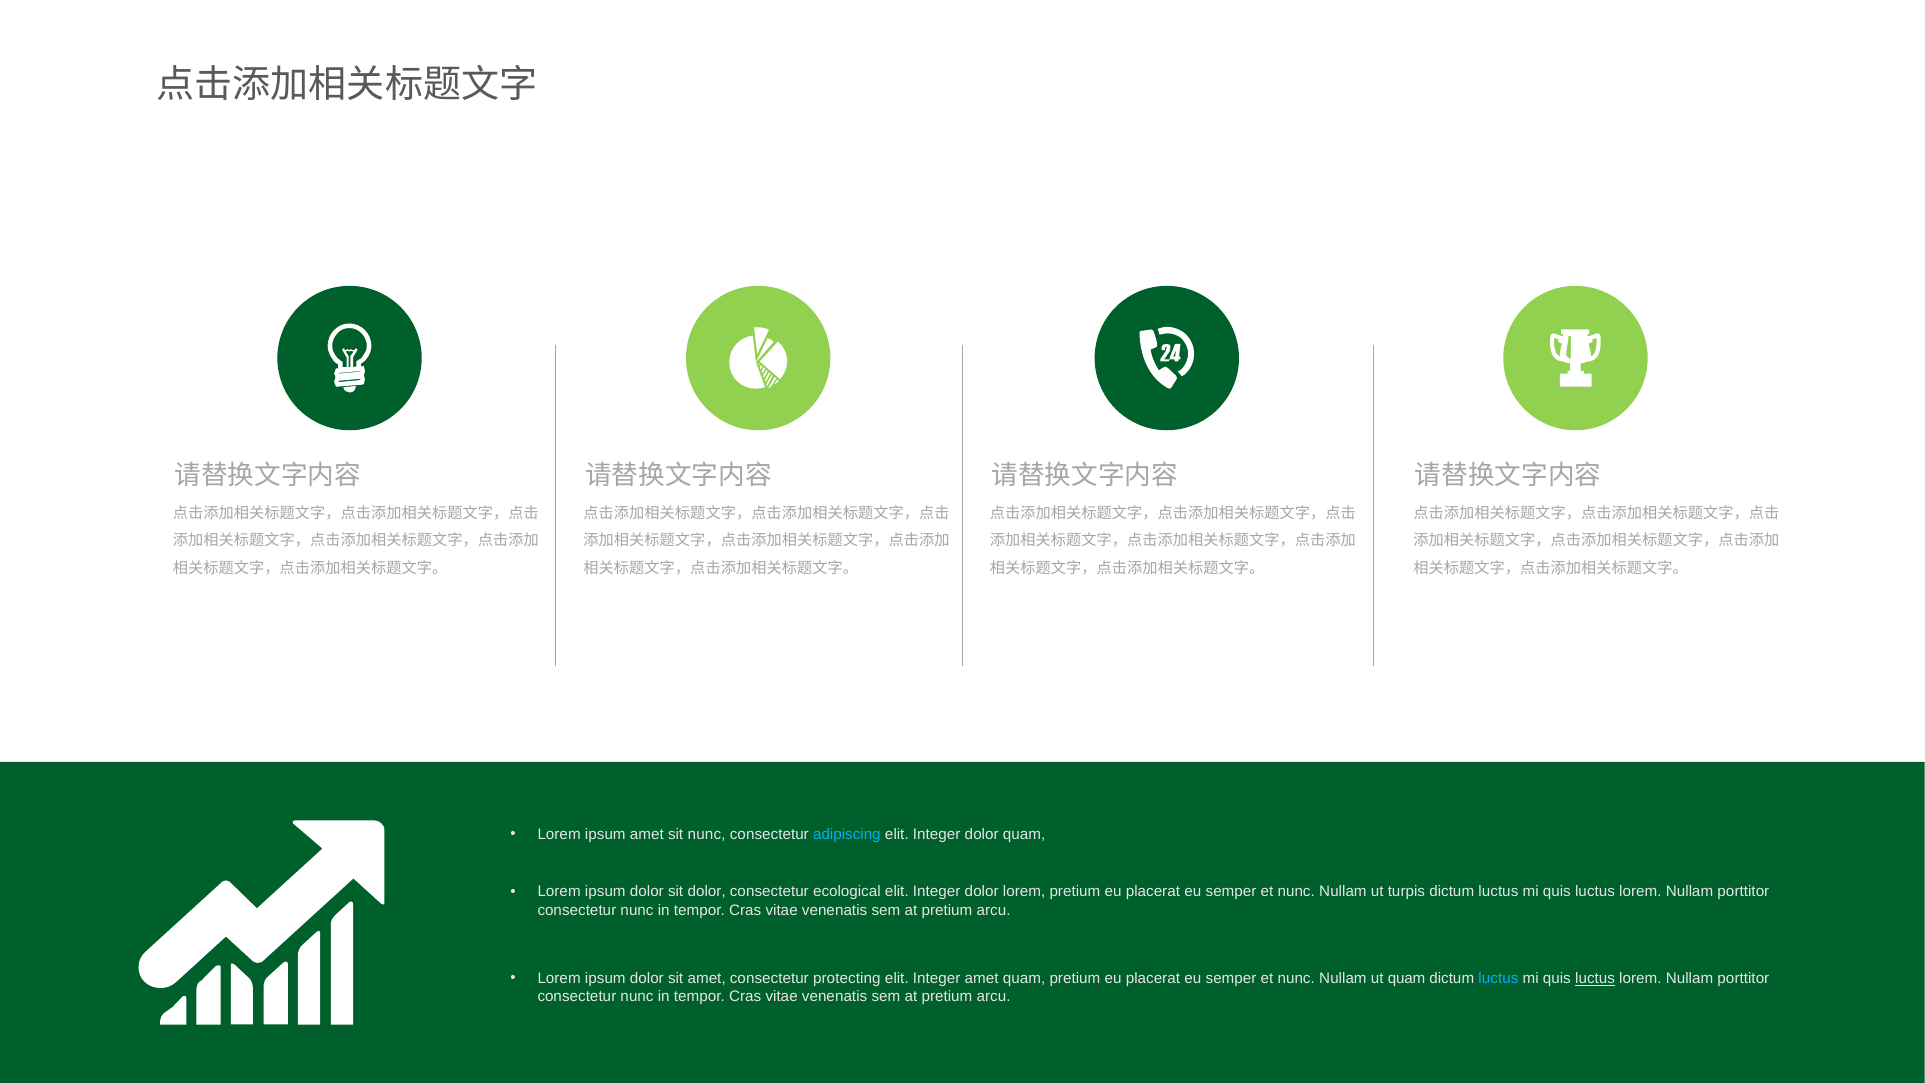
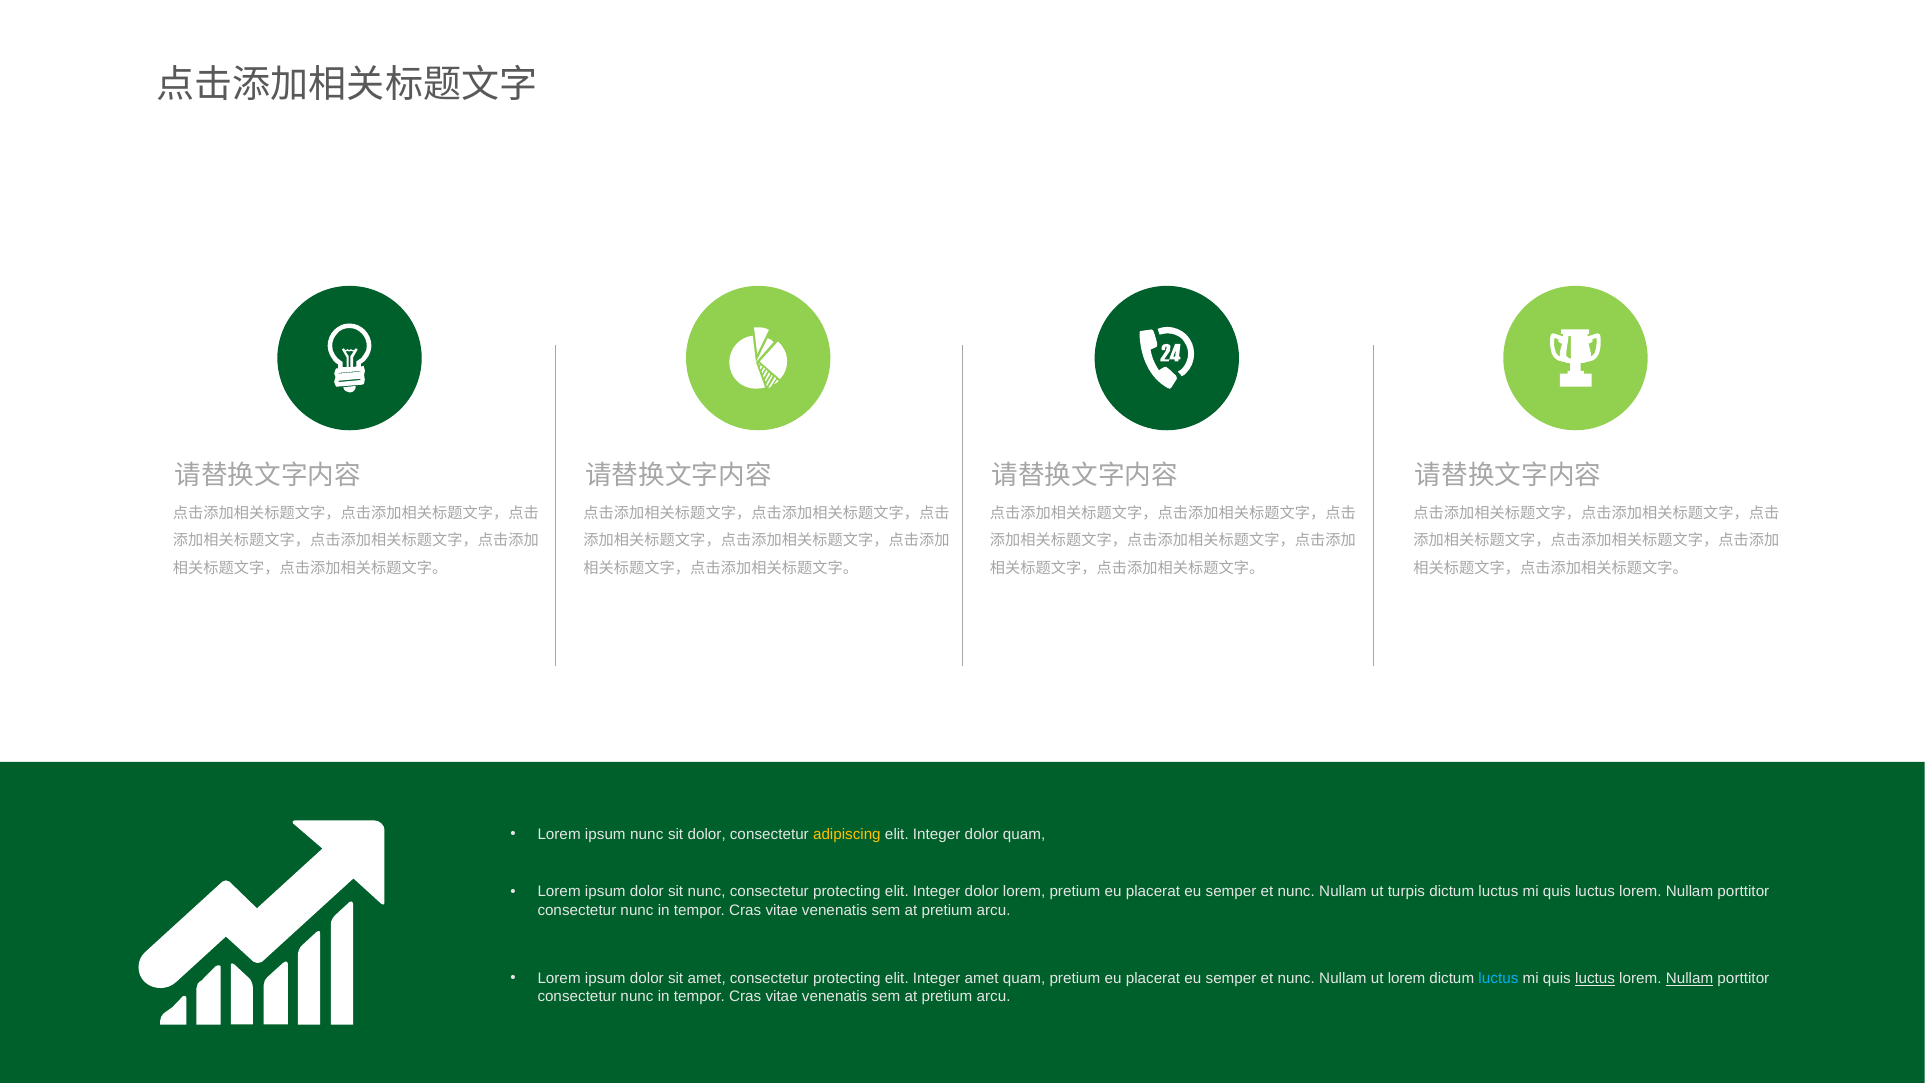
ipsum amet: amet -> nunc
sit nunc: nunc -> dolor
adipiscing colour: light blue -> yellow
sit dolor: dolor -> nunc
ecological at (847, 892): ecological -> protecting
ut quam: quam -> lorem
Nullam at (1690, 978) underline: none -> present
